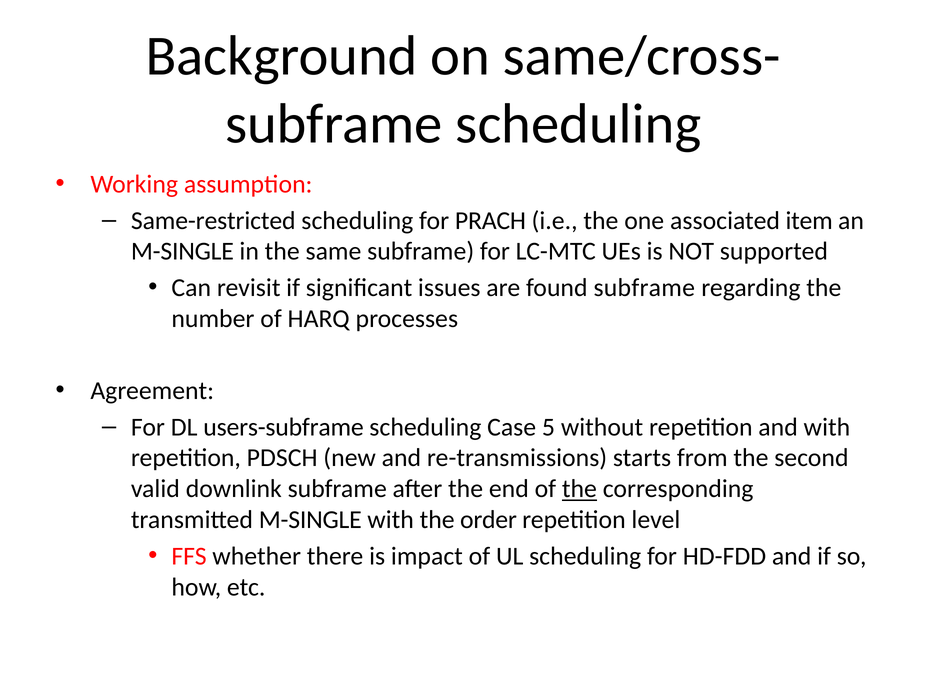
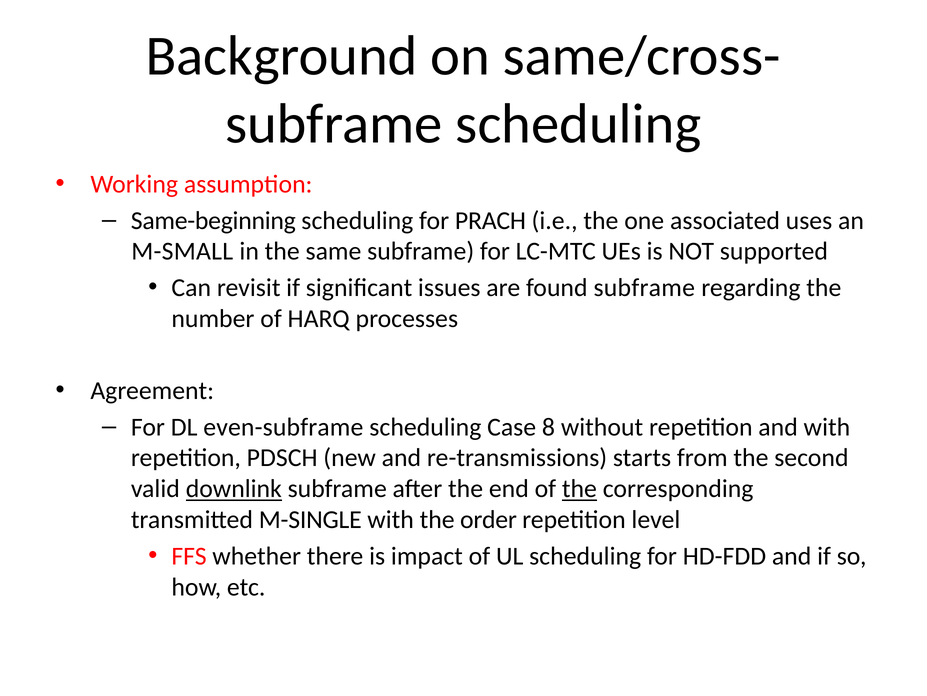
Same-restricted: Same-restricted -> Same-beginning
item: item -> uses
M-SINGLE at (182, 251): M-SINGLE -> M-SMALL
users-subframe: users-subframe -> even-subframe
5: 5 -> 8
downlink underline: none -> present
